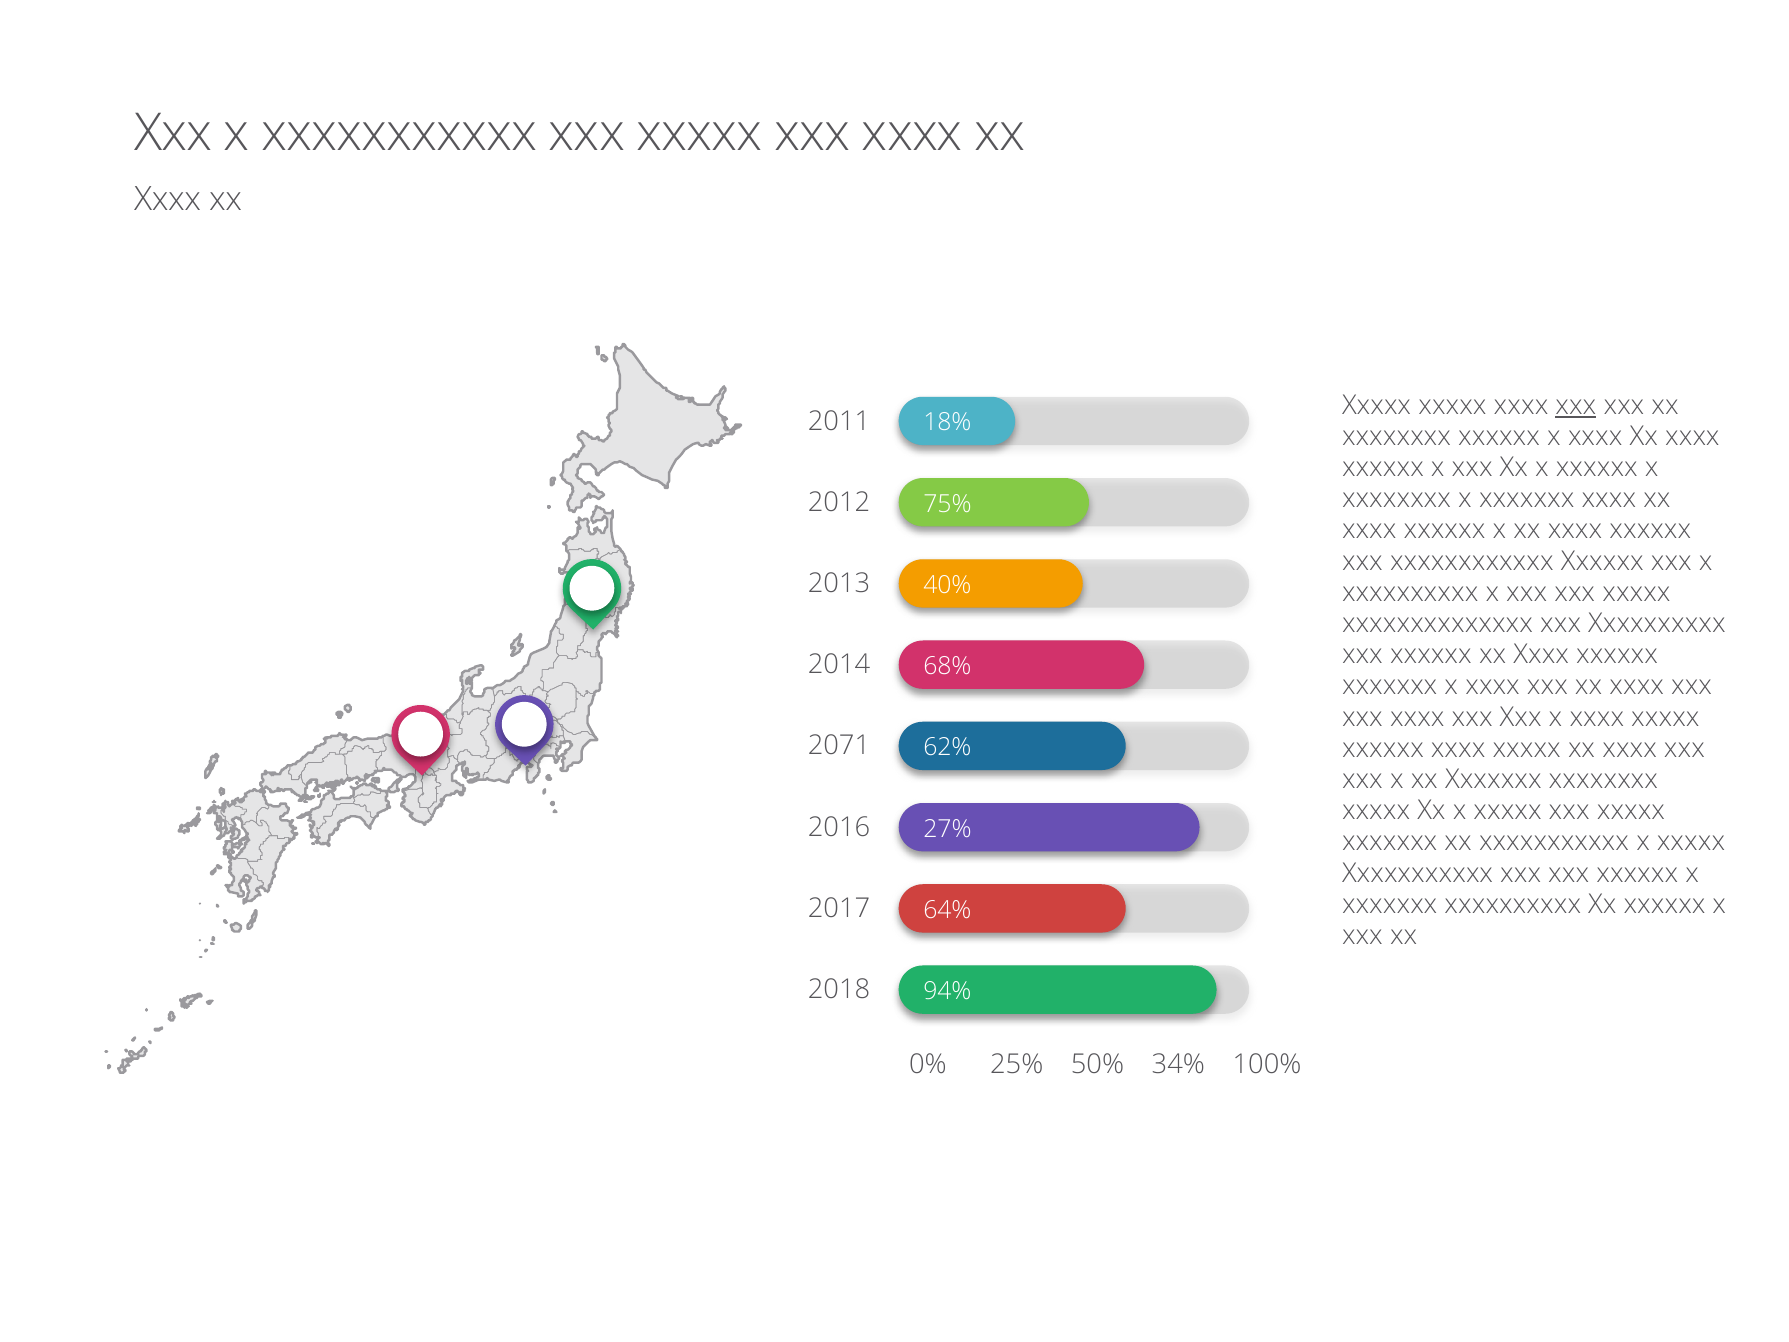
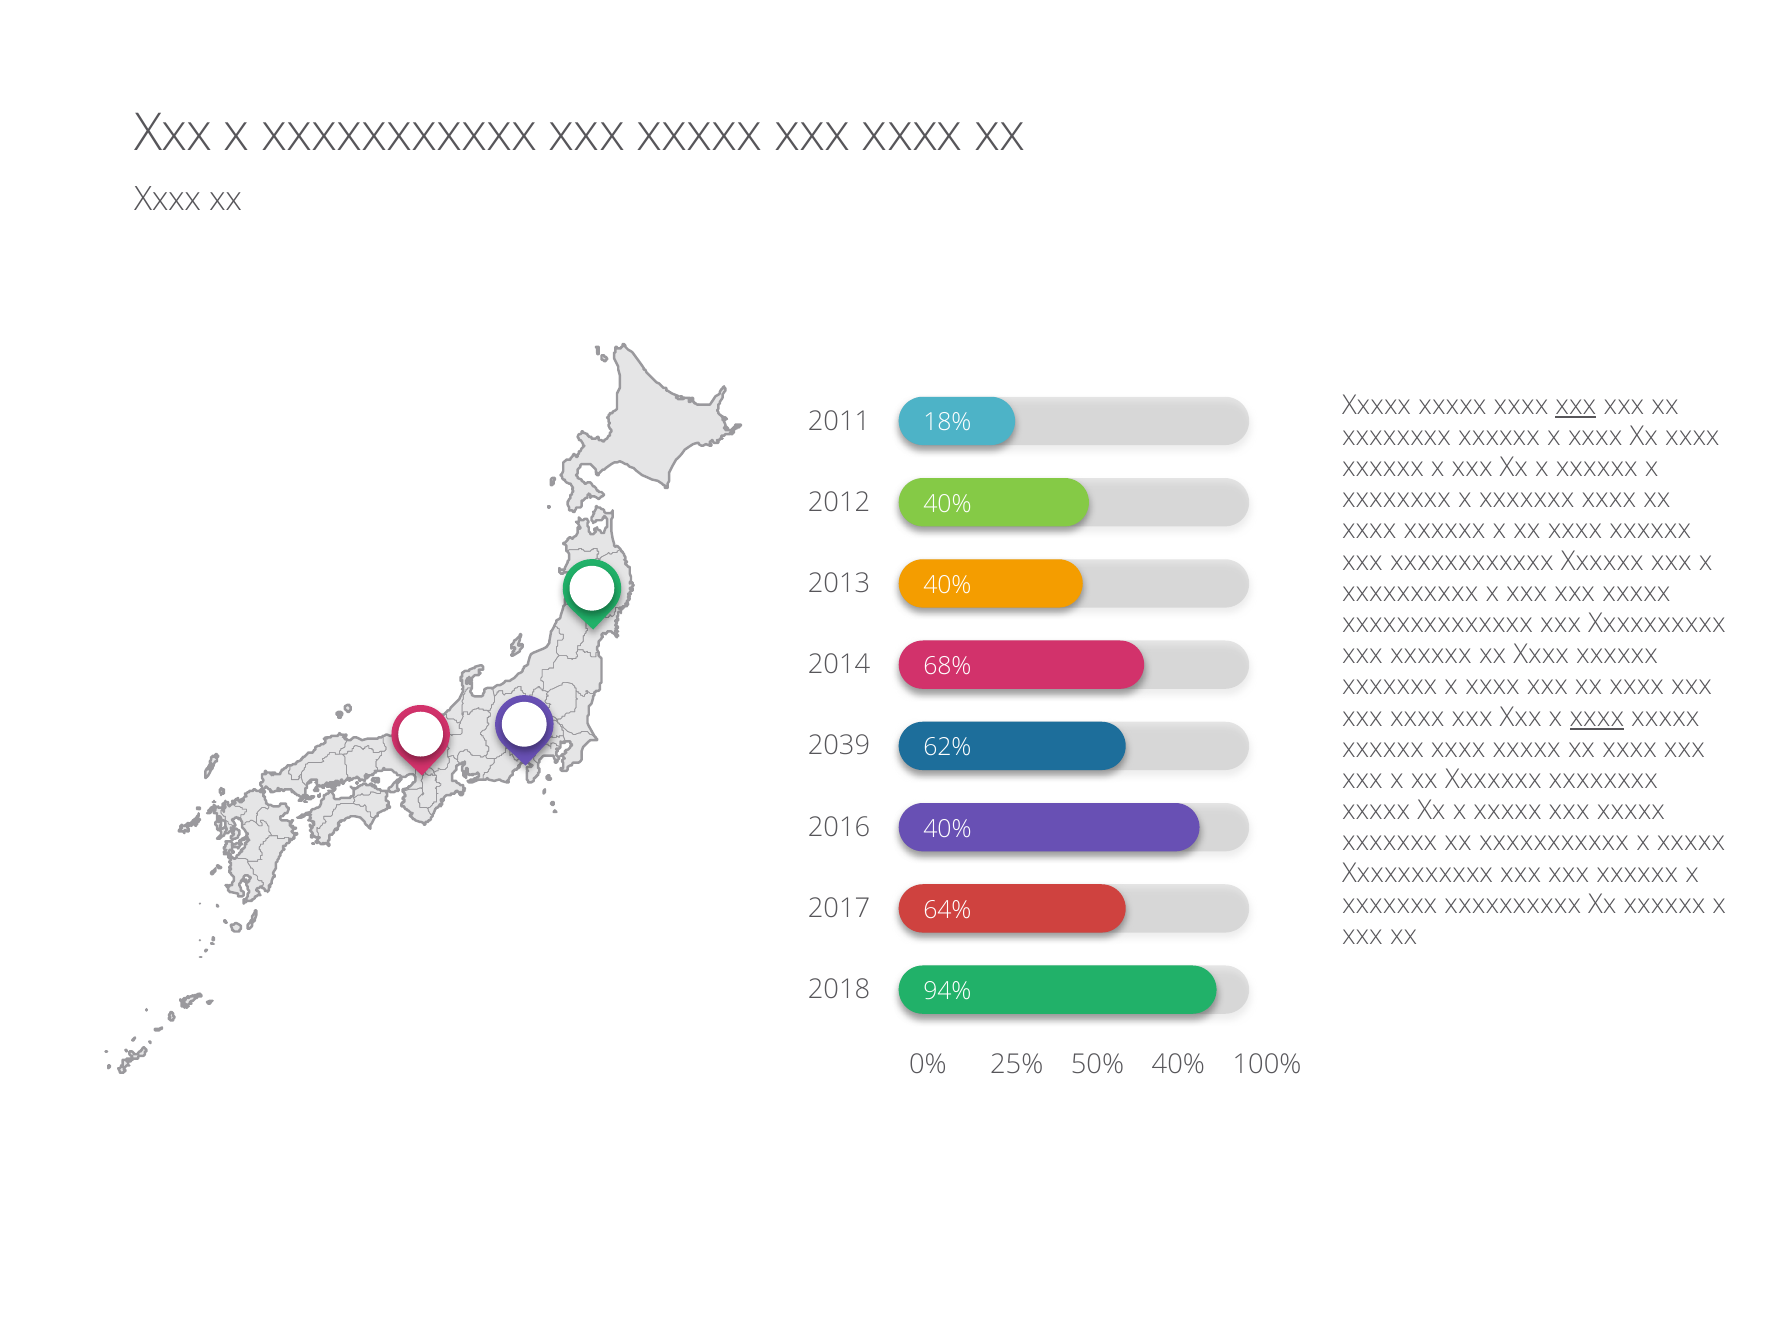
75% at (947, 504): 75% -> 40%
xxxx at (1597, 717) underline: none -> present
2071: 2071 -> 2039
27% at (947, 829): 27% -> 40%
34% at (1178, 1065): 34% -> 40%
